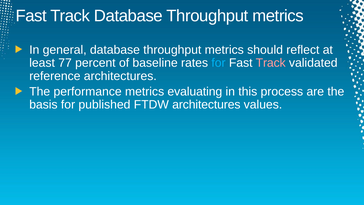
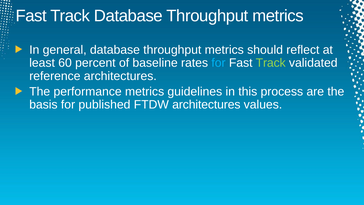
77: 77 -> 60
Track at (271, 63) colour: pink -> light green
evaluating: evaluating -> guidelines
